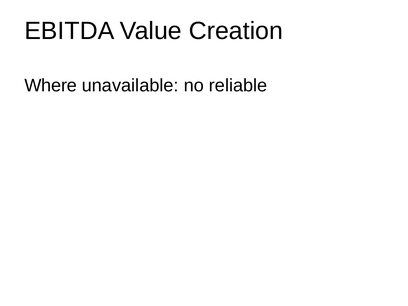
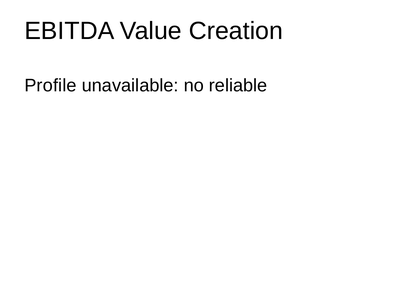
Where: Where -> Profile
